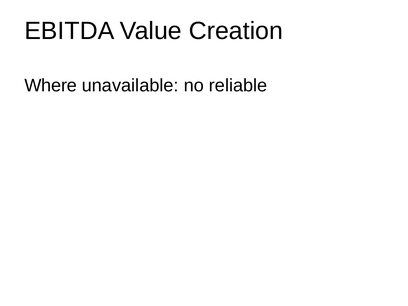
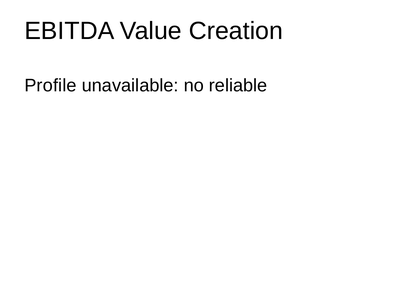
Where: Where -> Profile
